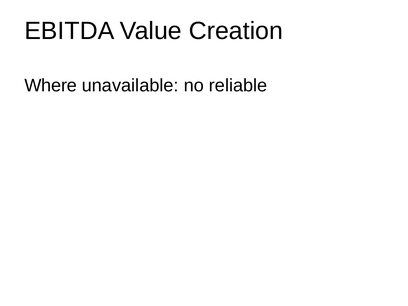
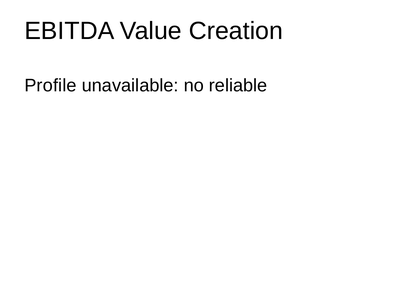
Where: Where -> Profile
